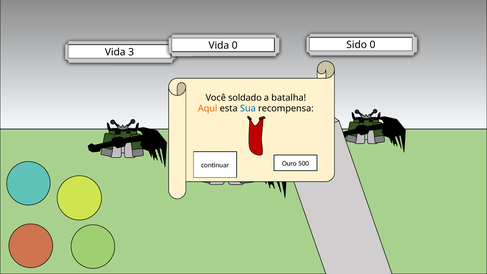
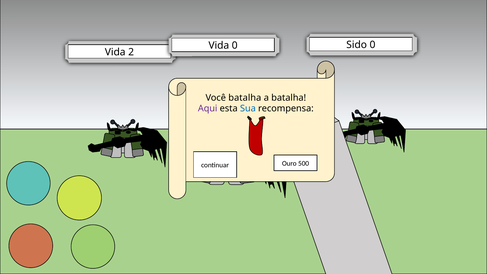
3: 3 -> 2
Você soldado: soldado -> batalha
Aqui colour: orange -> purple
